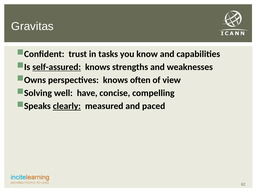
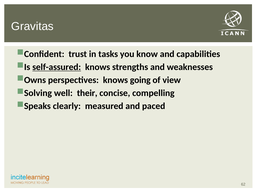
often: often -> going
have: have -> their
clearly underline: present -> none
